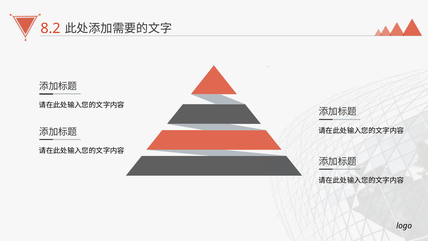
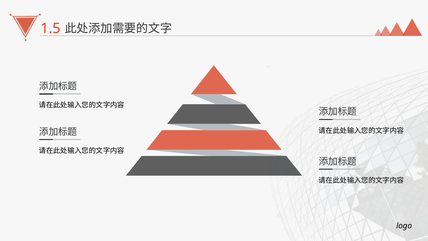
8.2: 8.2 -> 1.5
